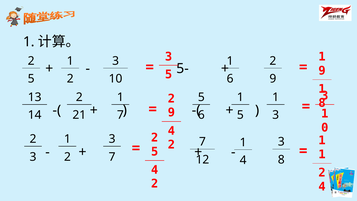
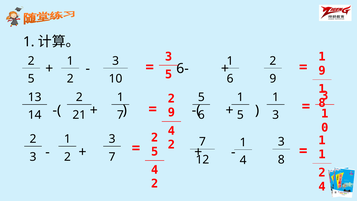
5-: 5- -> 6-
